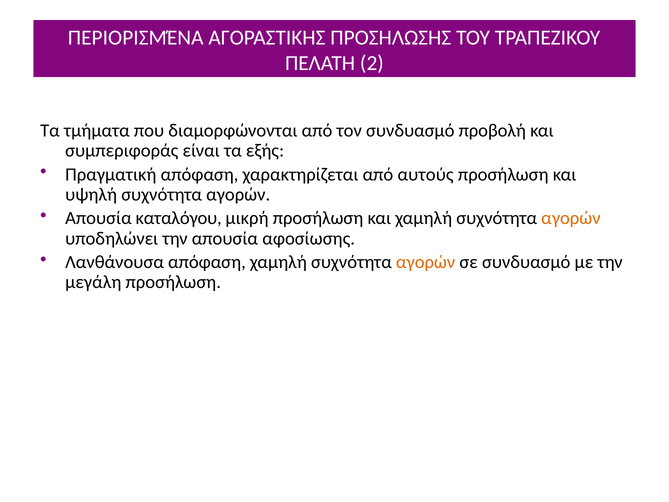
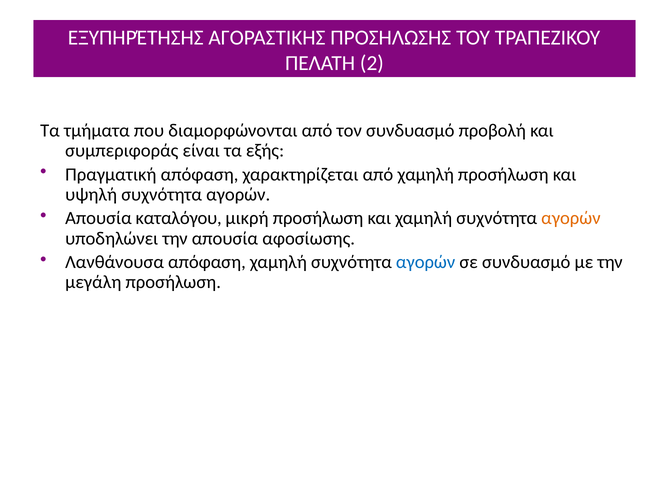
ΠΕΡΙΟΡΙΣΜΈΝΑ: ΠΕΡΙΟΡΙΣΜΈΝΑ -> ΕΞΥΠΗΡΈΤΗΣΗΣ
από αυτούς: αυτούς -> χαμηλή
αγορών at (426, 262) colour: orange -> blue
